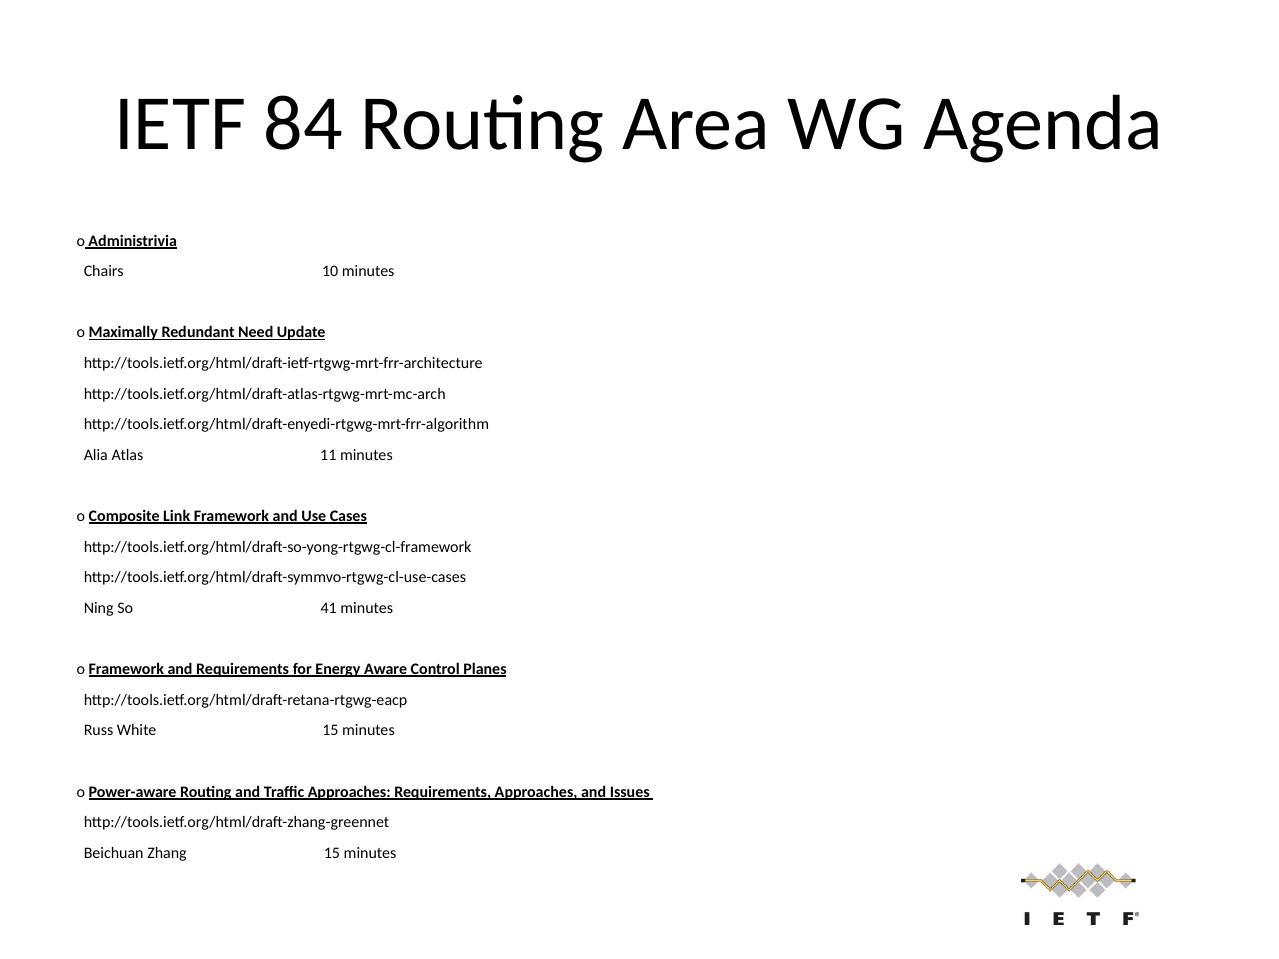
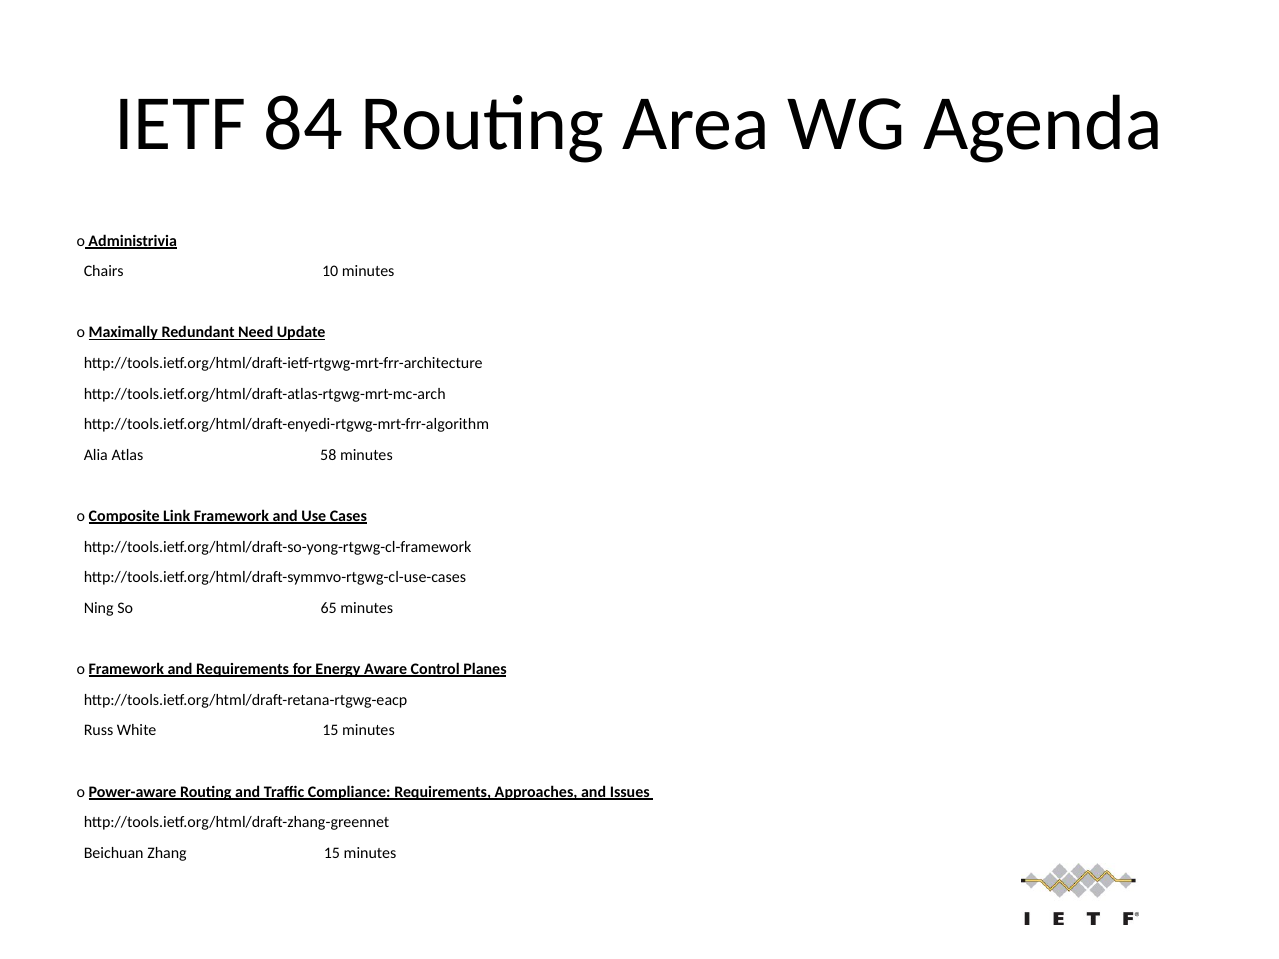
11: 11 -> 58
41: 41 -> 65
Traffic Approaches: Approaches -> Compliance
